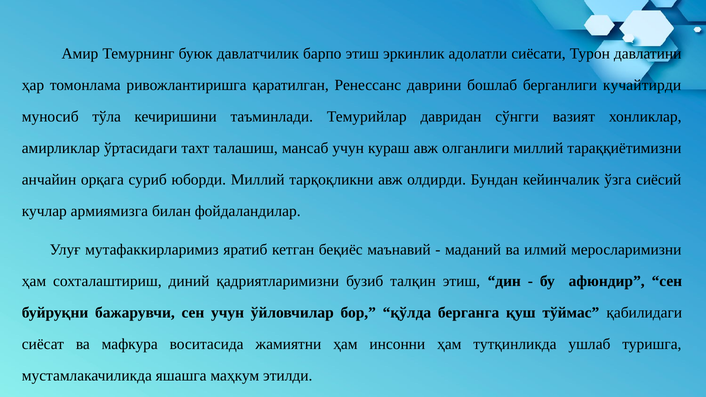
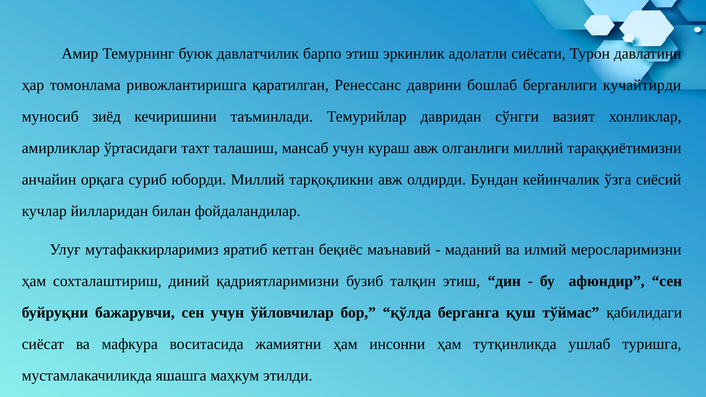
тўла: тўла -> зиёд
армиямизга: армиямизга -> йилларидан
